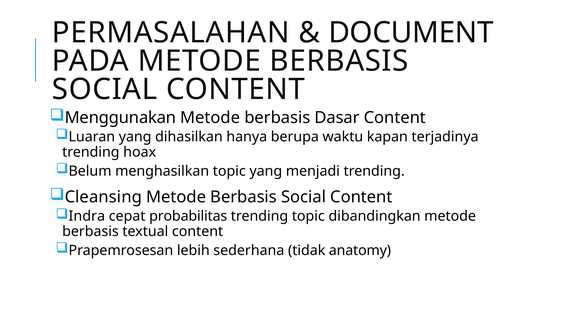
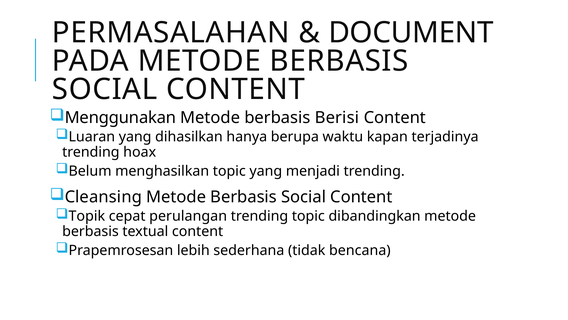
Dasar: Dasar -> Berisi
Indra: Indra -> Topik
probabilitas: probabilitas -> perulangan
anatomy: anatomy -> bencana
